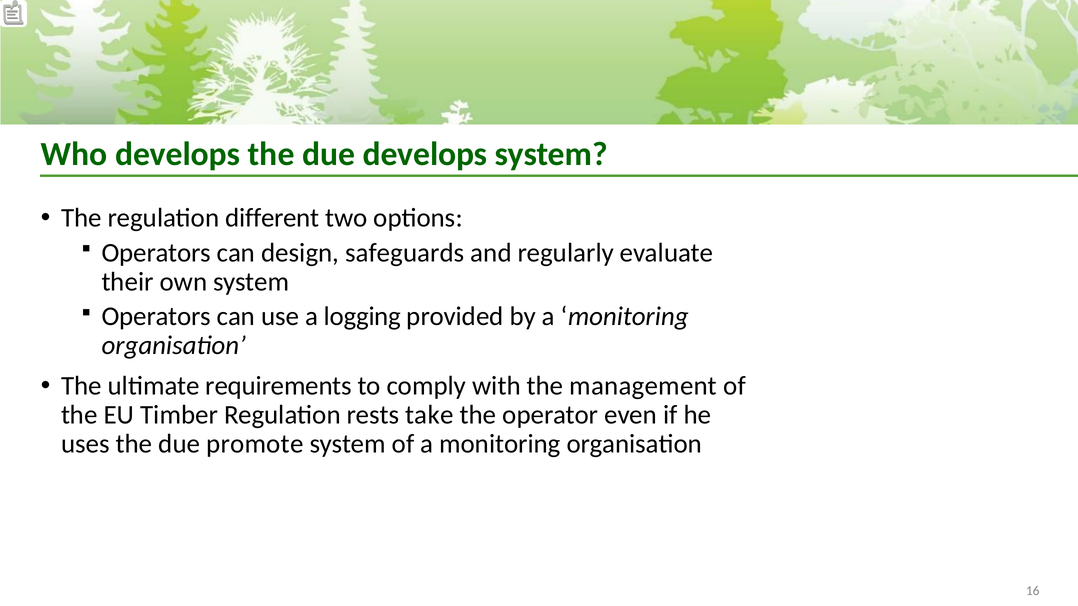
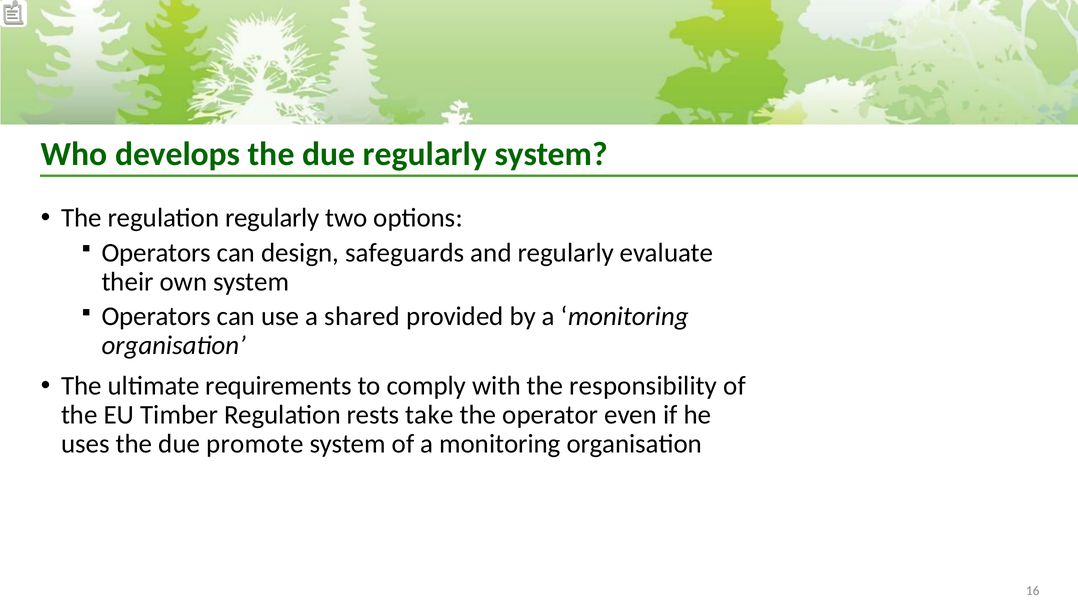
due develops: develops -> regularly
regulation different: different -> regularly
logging: logging -> shared
management: management -> responsibility
